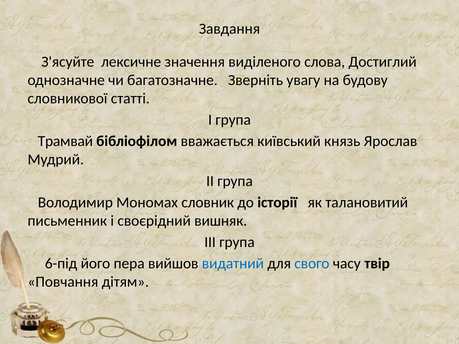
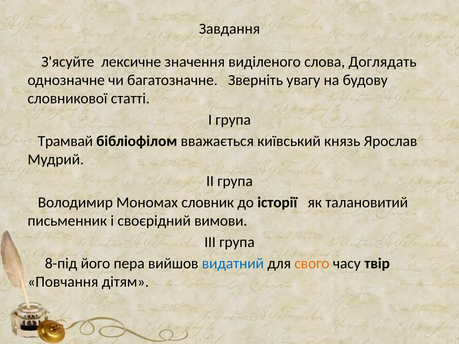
Достиглий: Достиглий -> Доглядать
вишняк: вишняк -> вимови
6-під: 6-під -> 8-під
свого colour: blue -> orange
